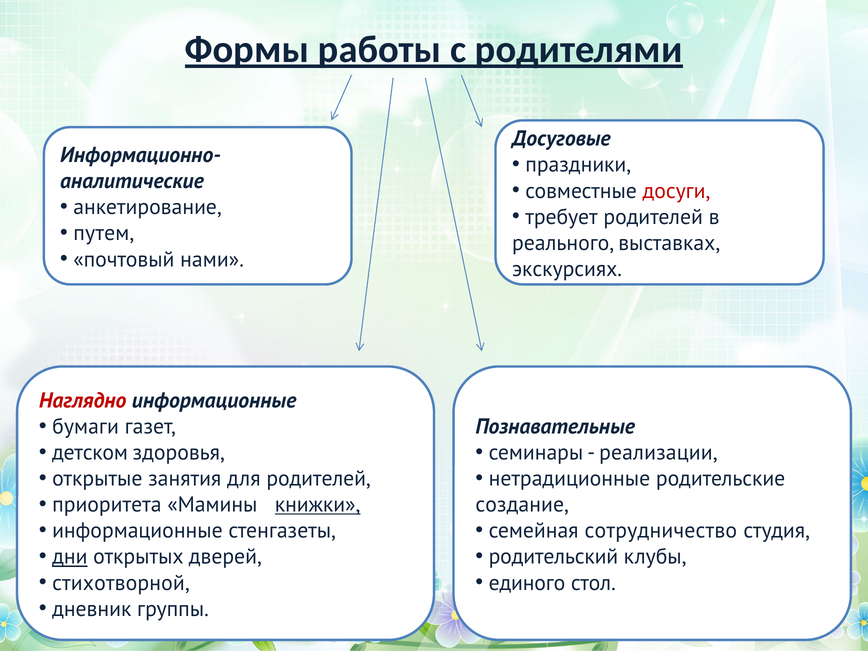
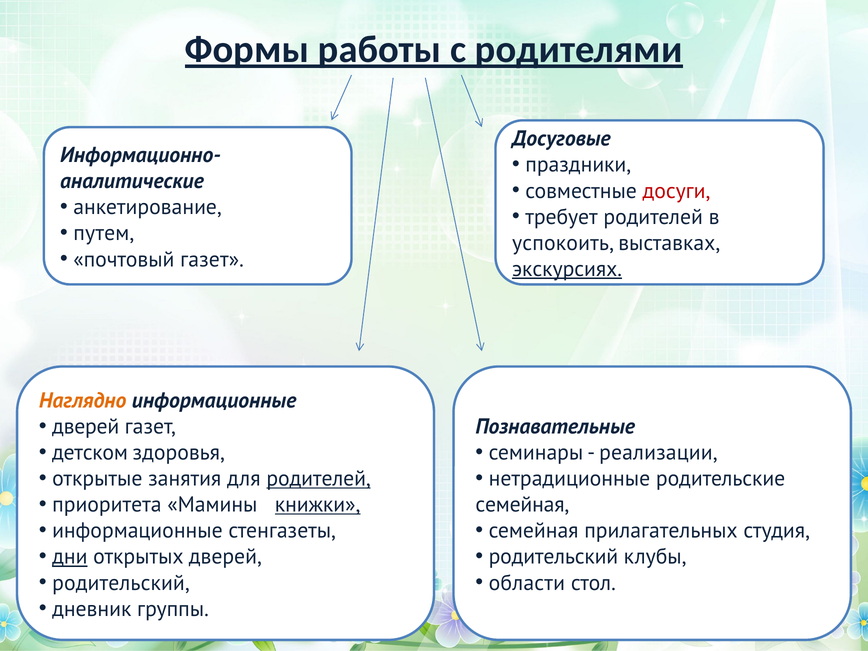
реального: реального -> успокоить
почтовый нами: нами -> газет
экскурсиях underline: none -> present
Наглядно colour: red -> orange
бумаги at (86, 427): бумаги -> дверей
родителей at (319, 479) underline: none -> present
создание at (522, 505): создание -> семейная
сотрудничество: сотрудничество -> прилагательных
стихотворной at (121, 583): стихотворной -> родительский
единого: единого -> области
